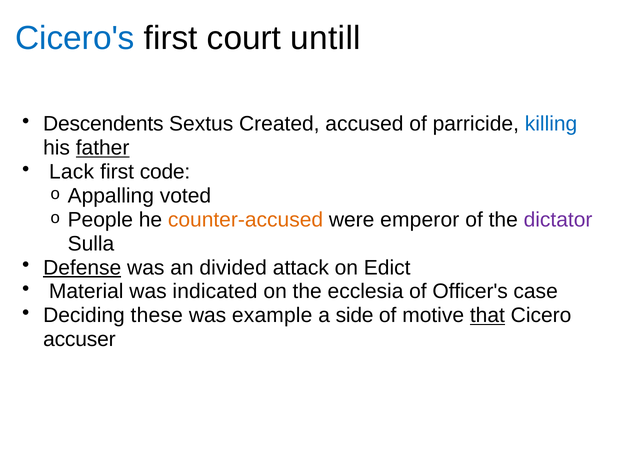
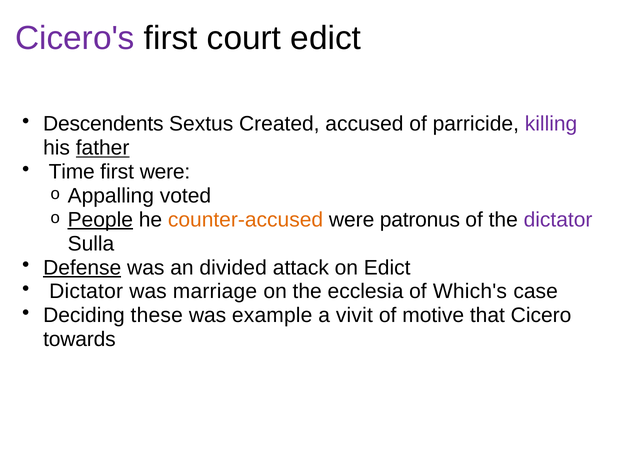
Cicero's colour: blue -> purple
court untill: untill -> edict
killing colour: blue -> purple
Lack: Lack -> Time
first code: code -> were
People underline: none -> present
emperor: emperor -> patronus
Material at (86, 292): Material -> Dictator
indicated: indicated -> marriage
Officer's: Officer's -> Which's
side: side -> vivit
that underline: present -> none
accuser: accuser -> towards
